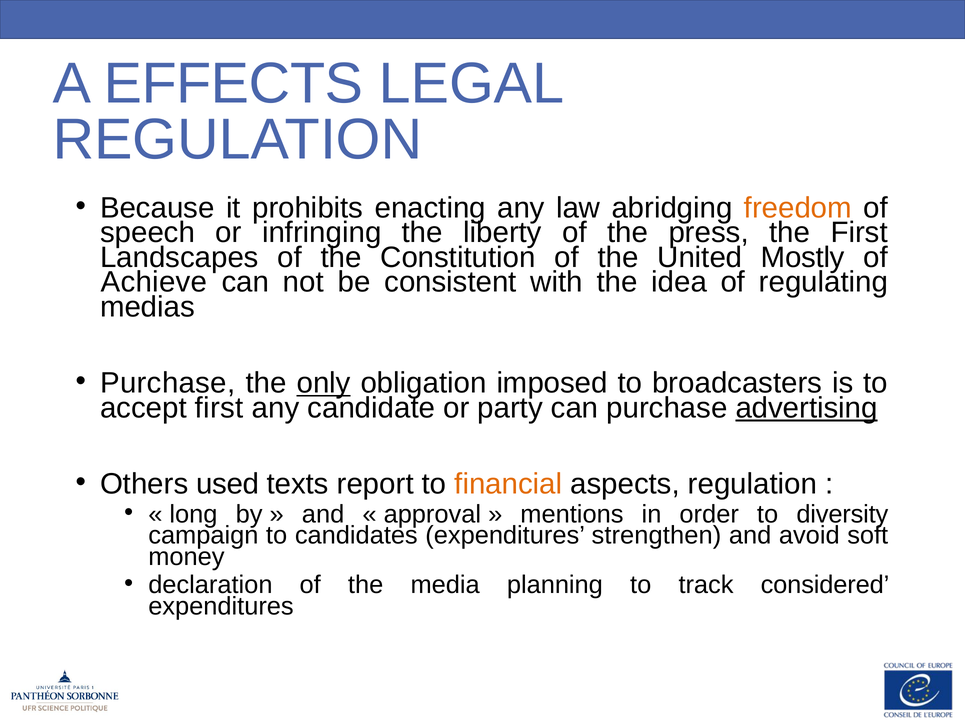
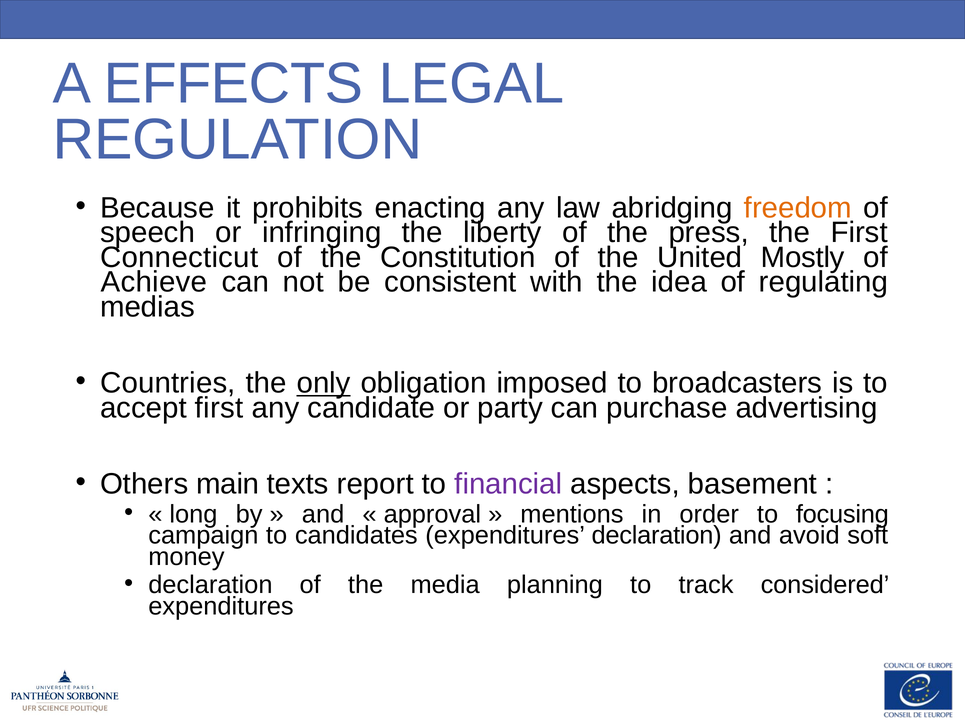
Landscapes: Landscapes -> Connecticut
Purchase at (168, 383): Purchase -> Countries
advertising underline: present -> none
used: used -> main
financial colour: orange -> purple
aspects regulation: regulation -> basement
diversity: diversity -> focusing
expenditures strengthen: strengthen -> declaration
